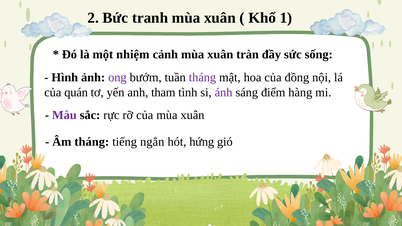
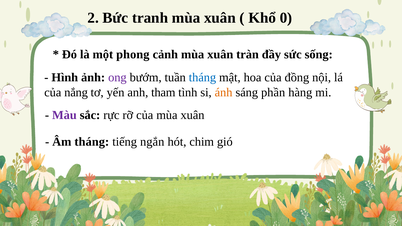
1: 1 -> 0
nhiệm: nhiệm -> phong
tháng at (202, 78) colour: purple -> blue
quán: quán -> nắng
ánh colour: purple -> orange
điểm: điểm -> phần
hứng: hứng -> chim
